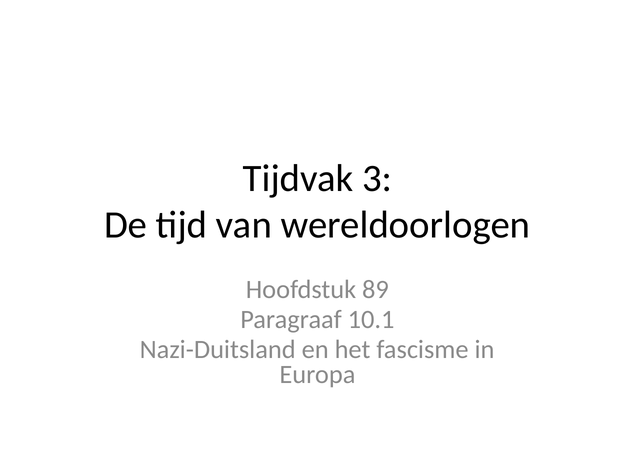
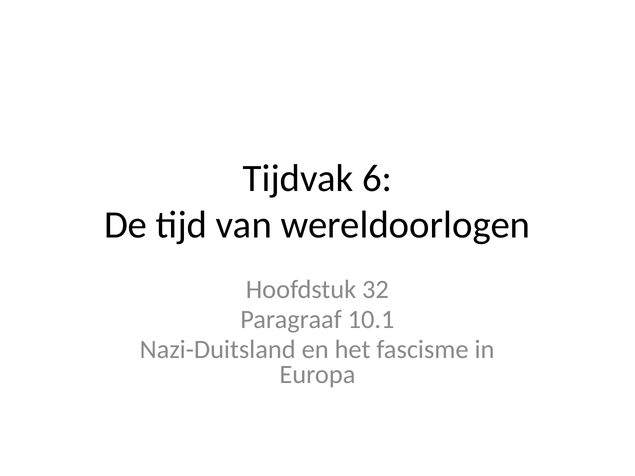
3: 3 -> 6
89: 89 -> 32
